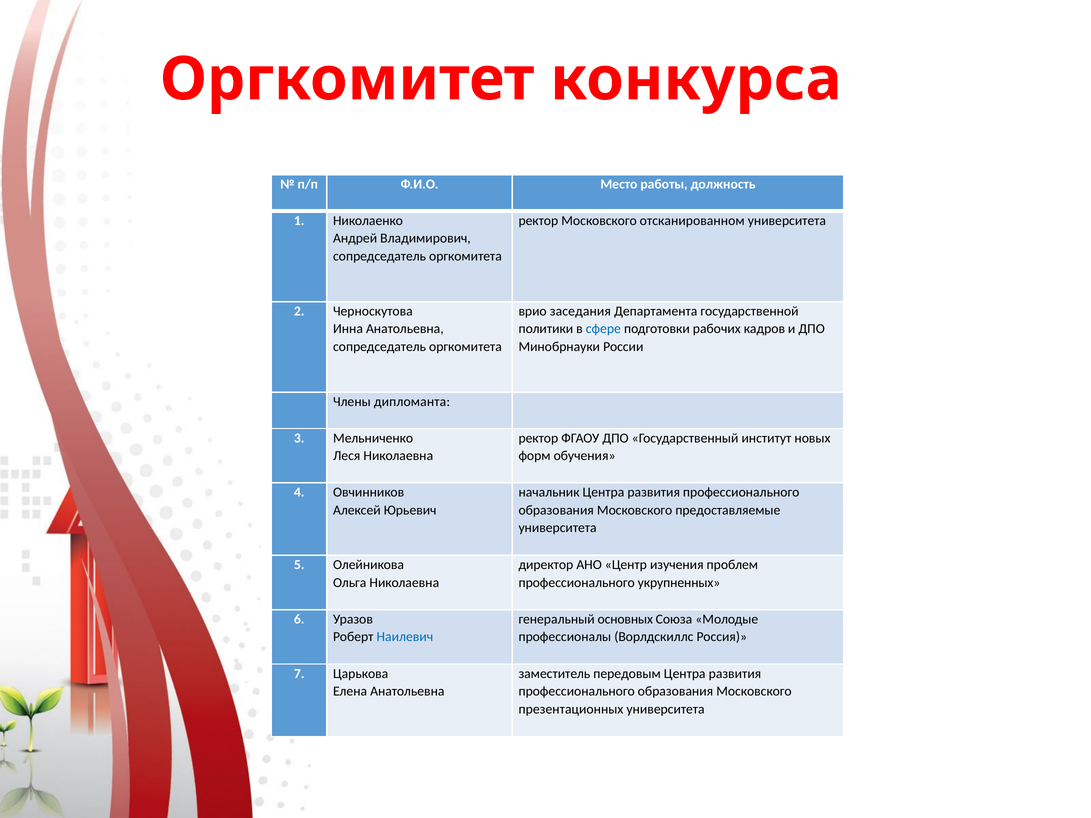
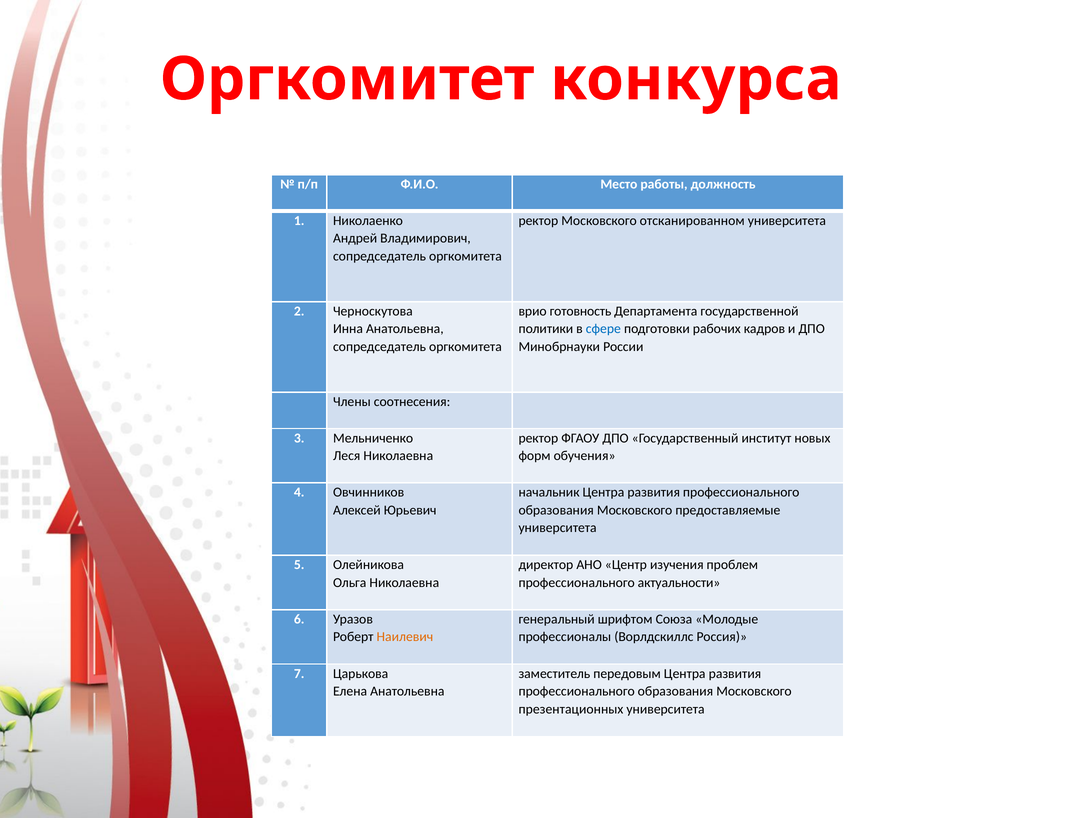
заседания: заседания -> готовность
дипломанта: дипломанта -> соотнесения
укрупненных: укрупненных -> актуальности
основных: основных -> шрифтом
Наилевич colour: blue -> orange
